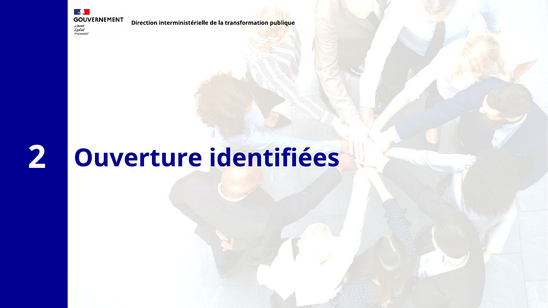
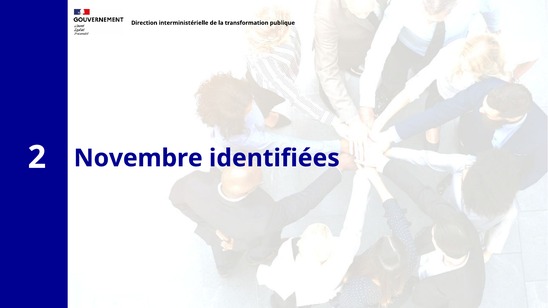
Ouverture: Ouverture -> Novembre
